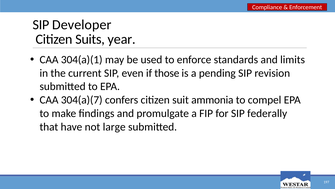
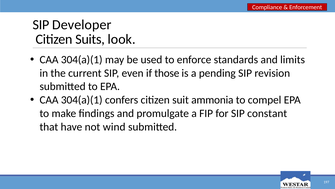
year: year -> look
304(a)(7 at (82, 100): 304(a)(7 -> 304(a)(1
federally: federally -> constant
large: large -> wind
